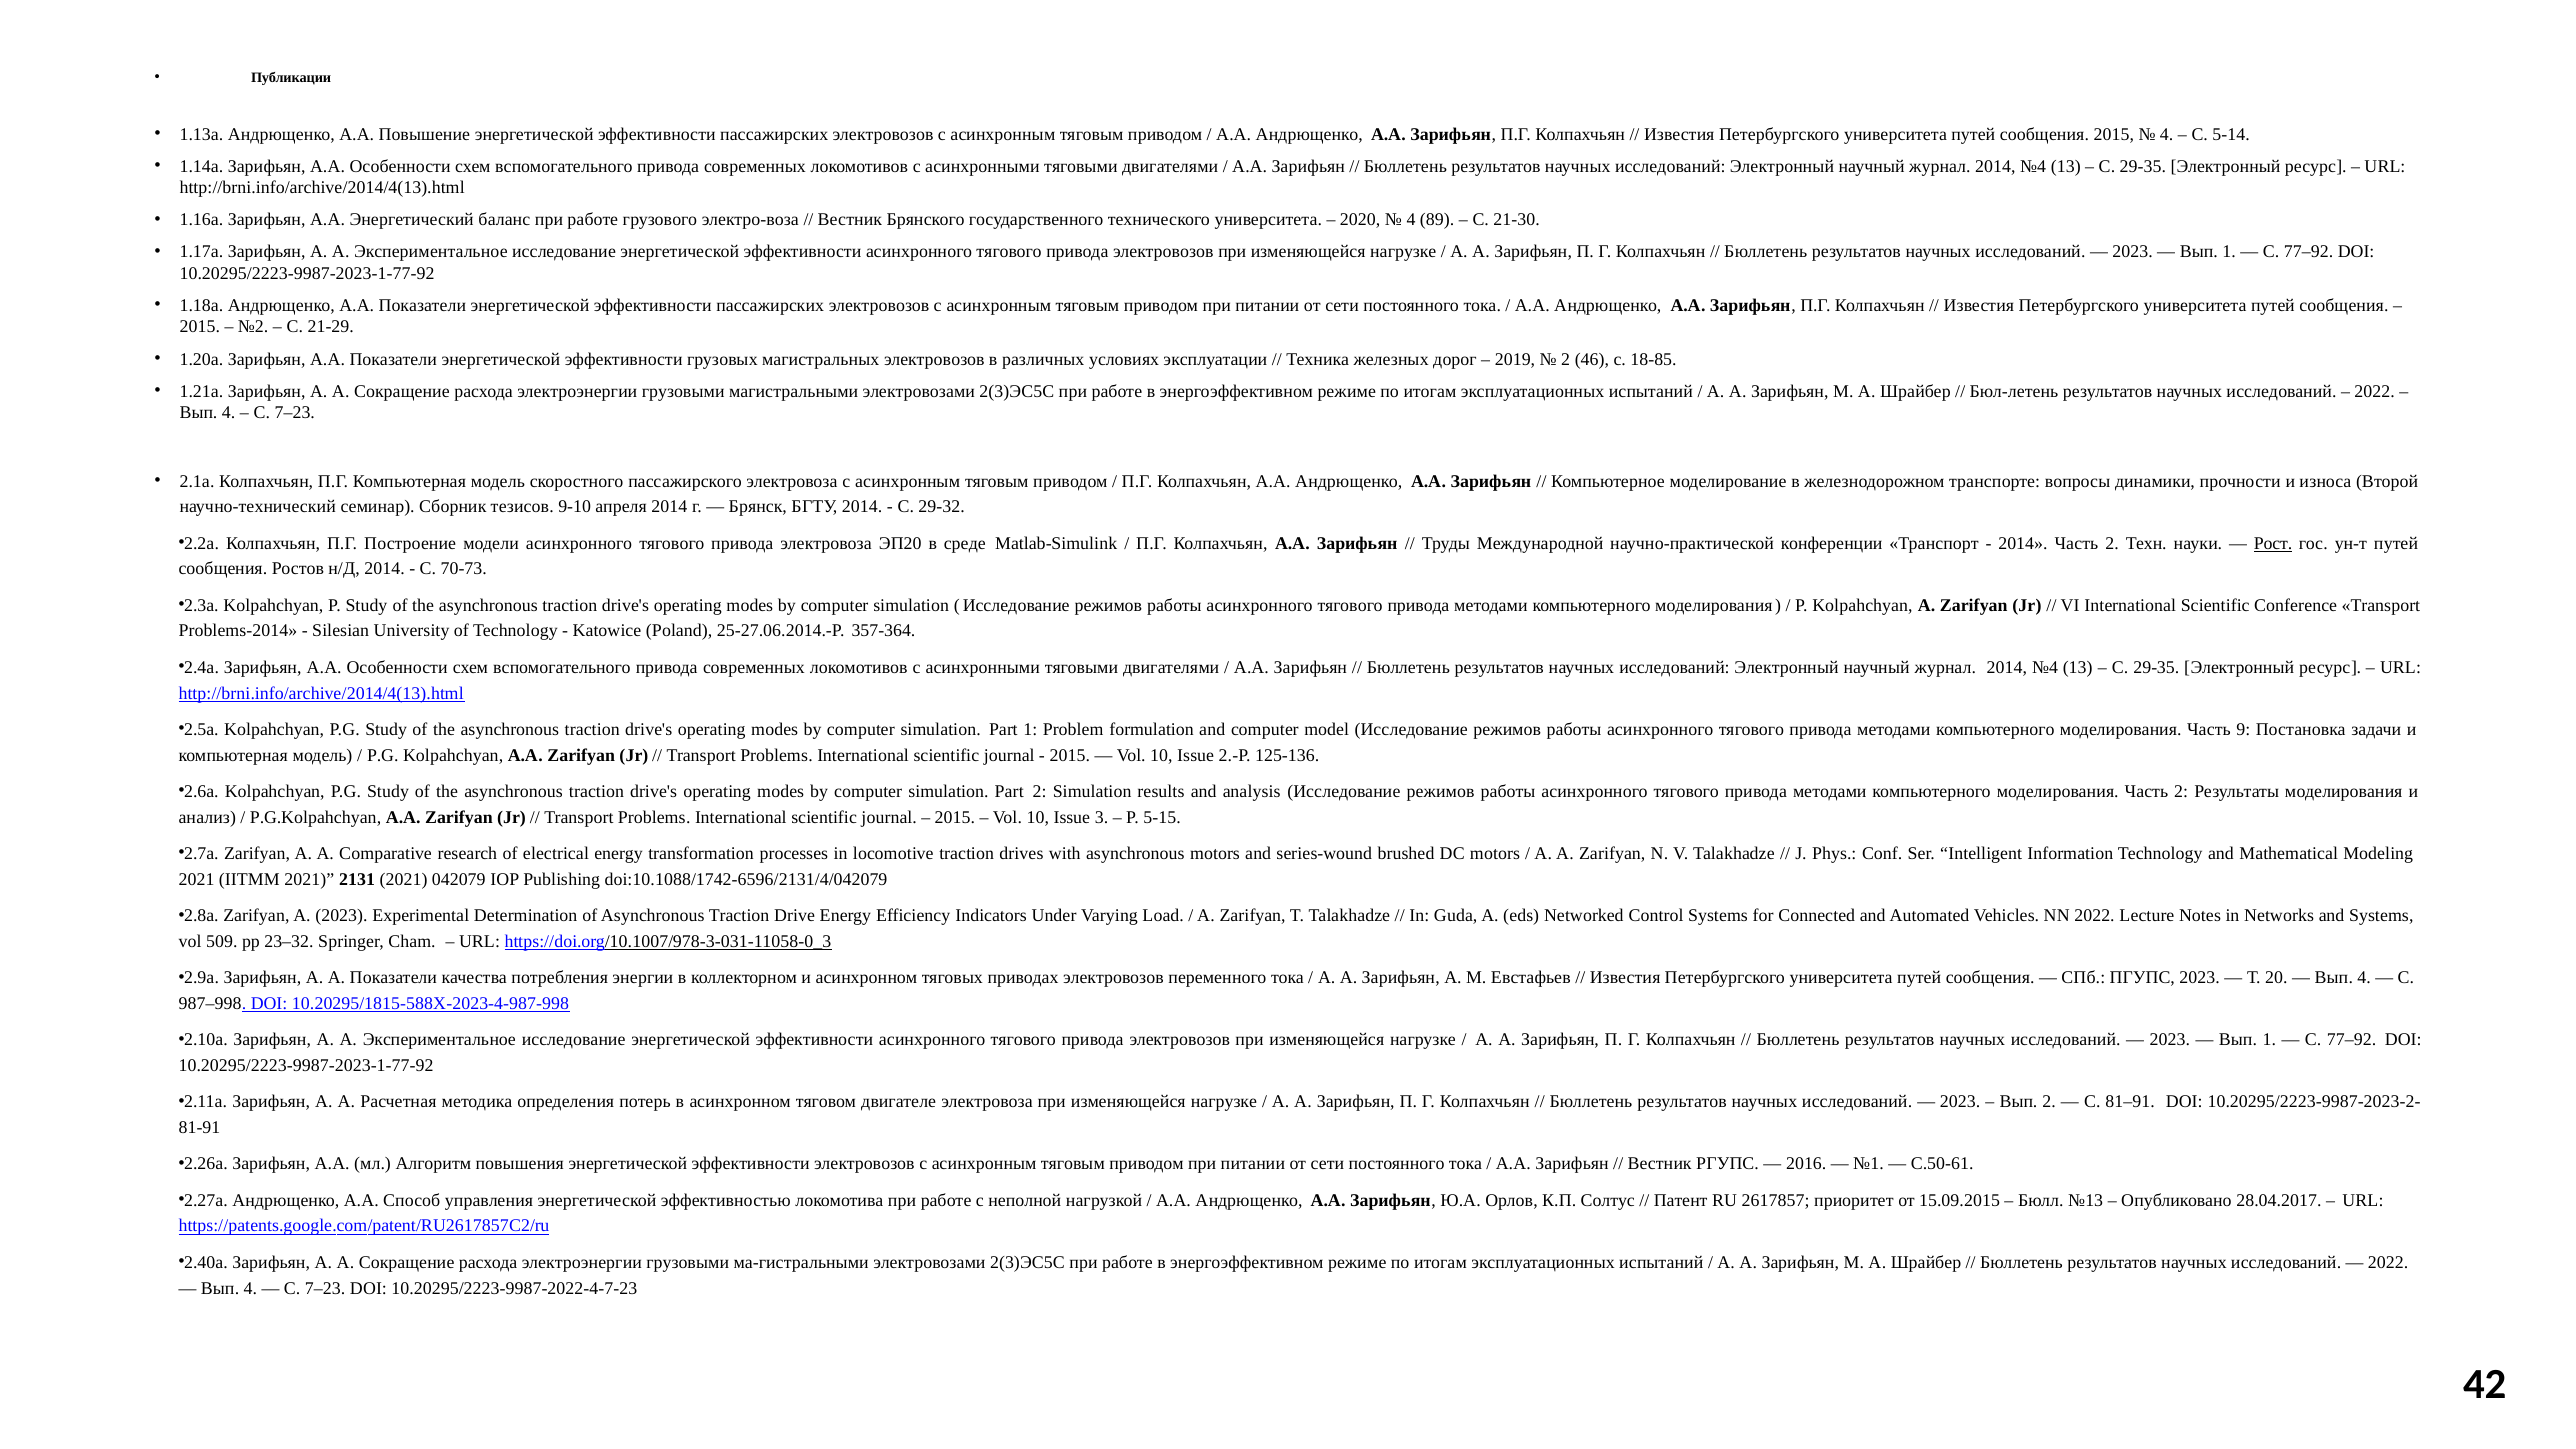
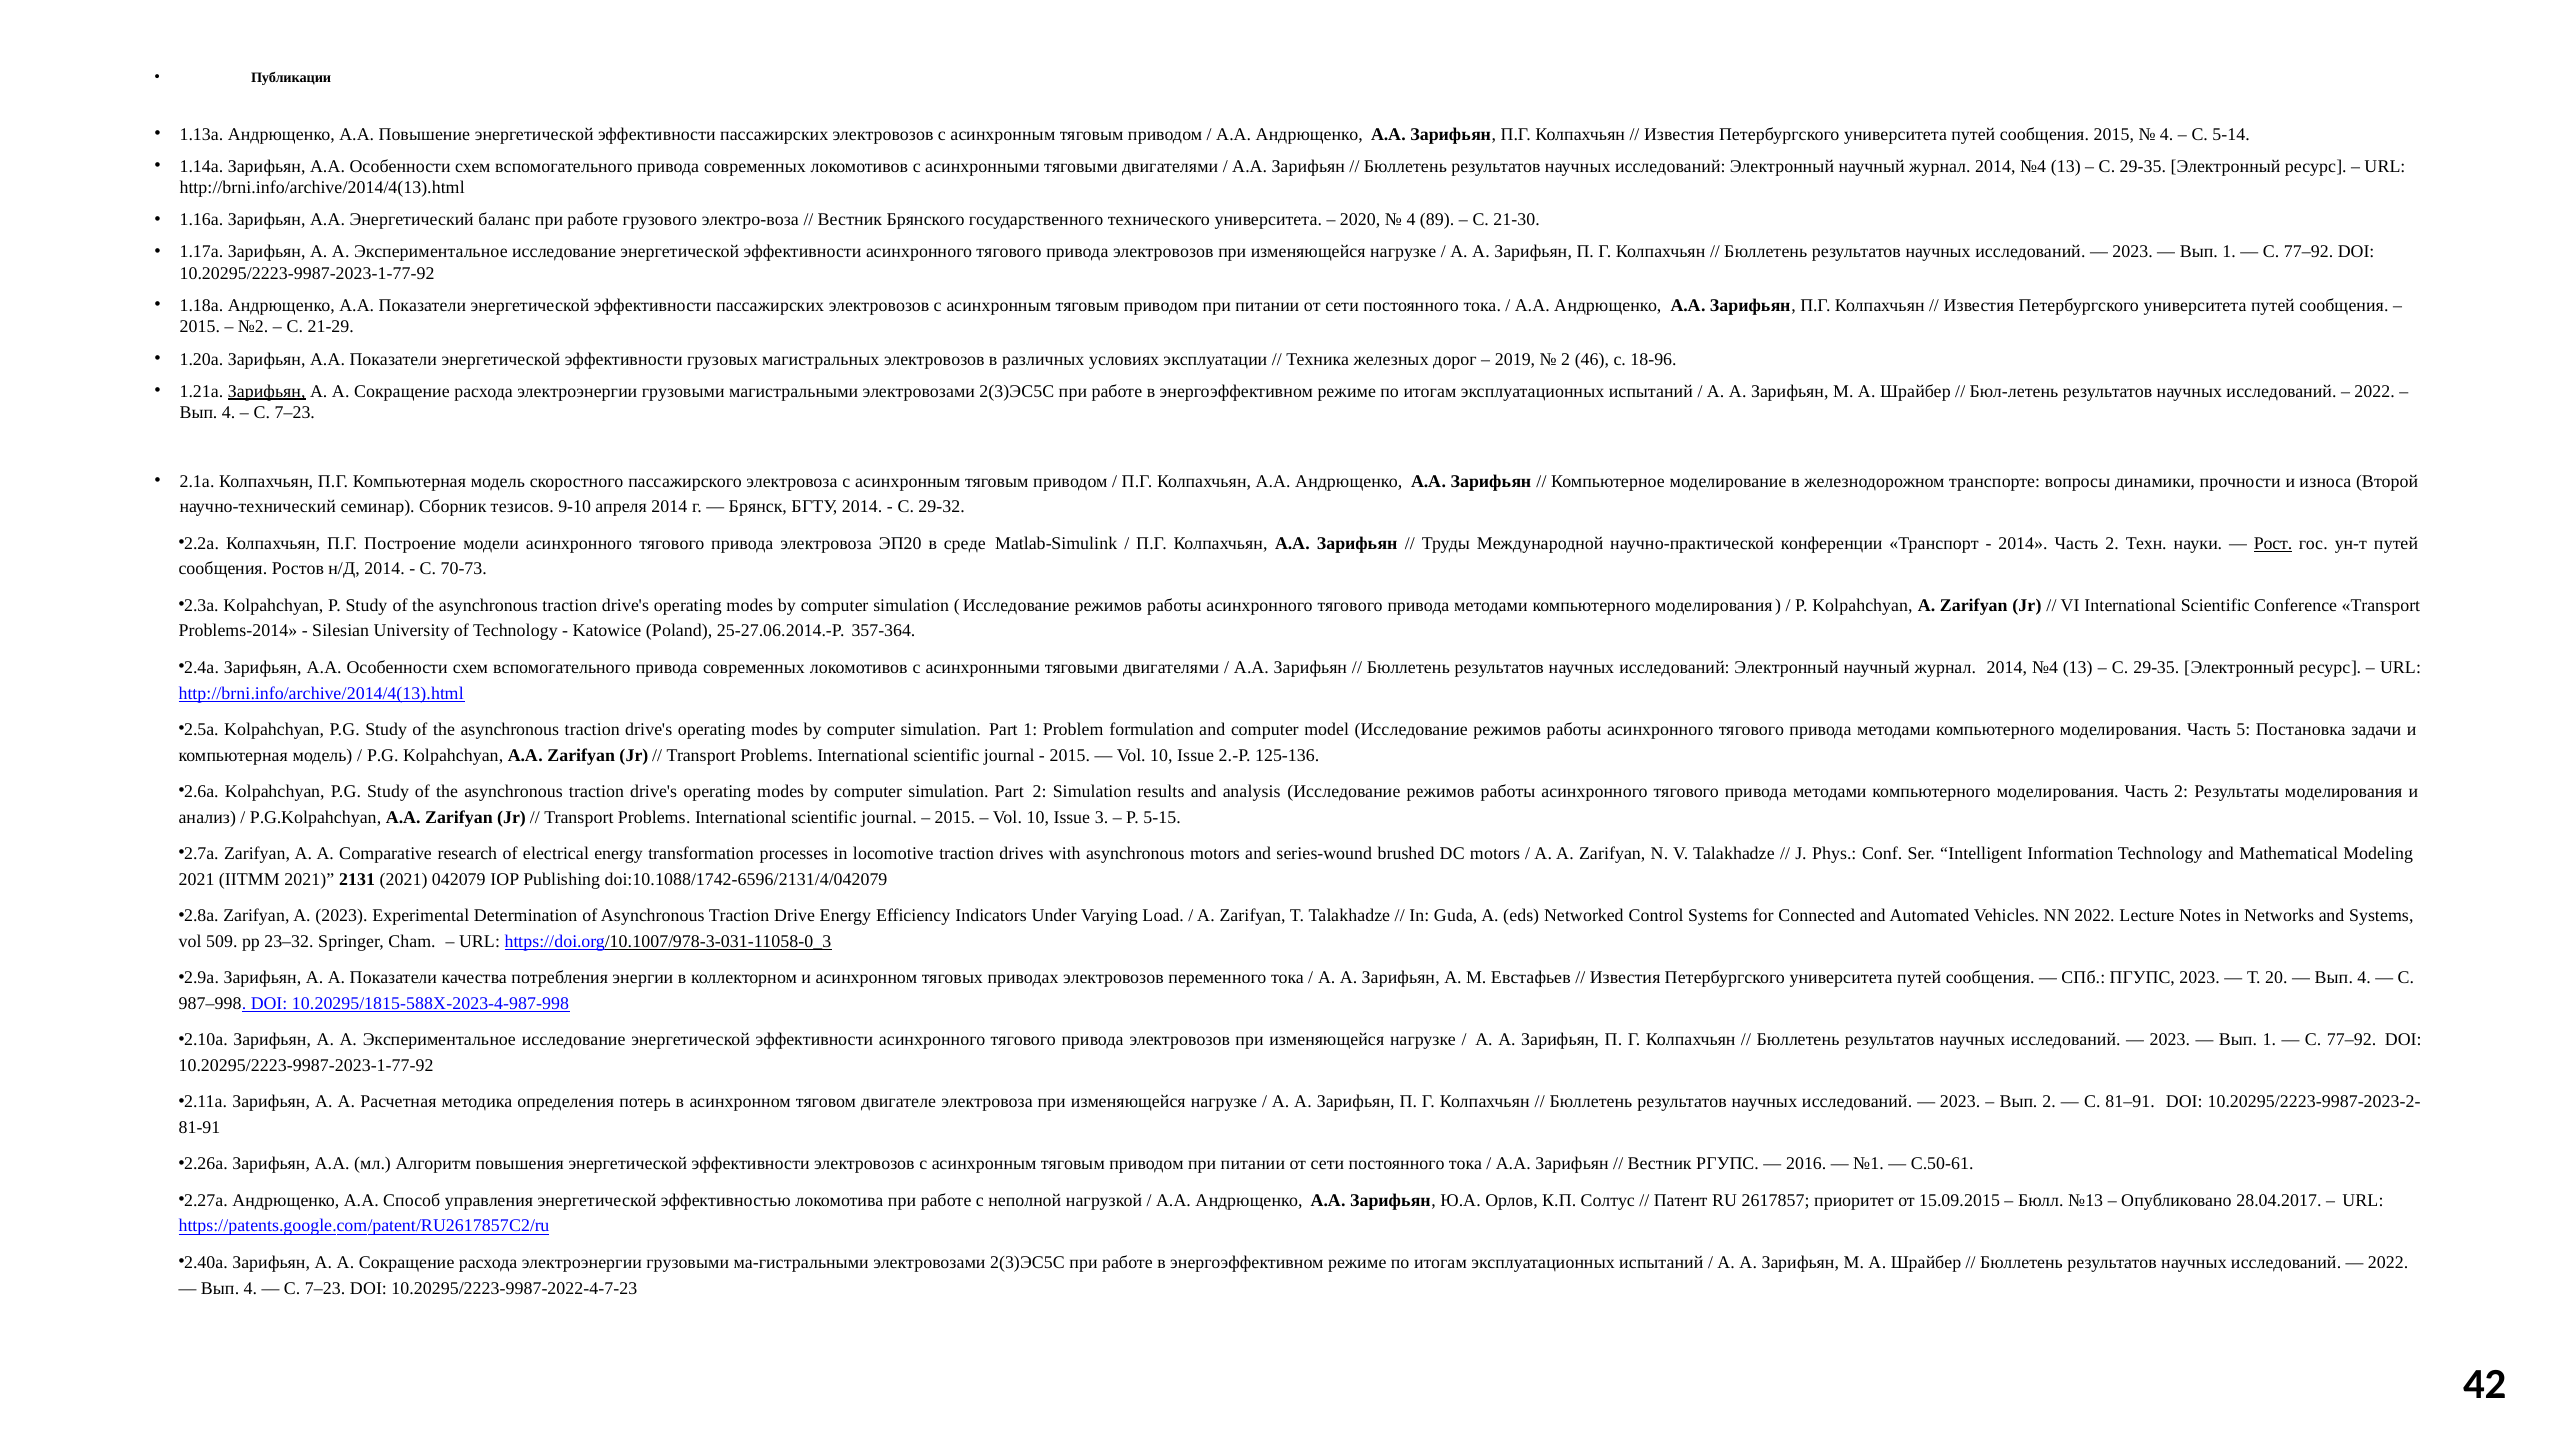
18-85: 18-85 -> 18-96
Зарифьян at (267, 391) underline: none -> present
9: 9 -> 5
